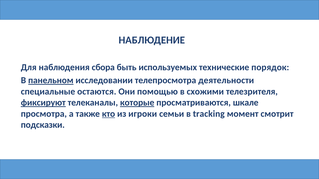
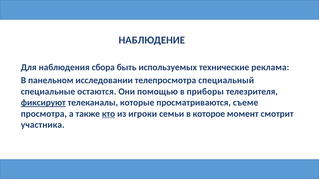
порядок: порядок -> реклама
панельном underline: present -> none
деятельности: деятельности -> специальный
схожими: схожими -> приборы
которые underline: present -> none
шкале: шкале -> съеме
tracking: tracking -> которое
подсказки: подсказки -> участника
